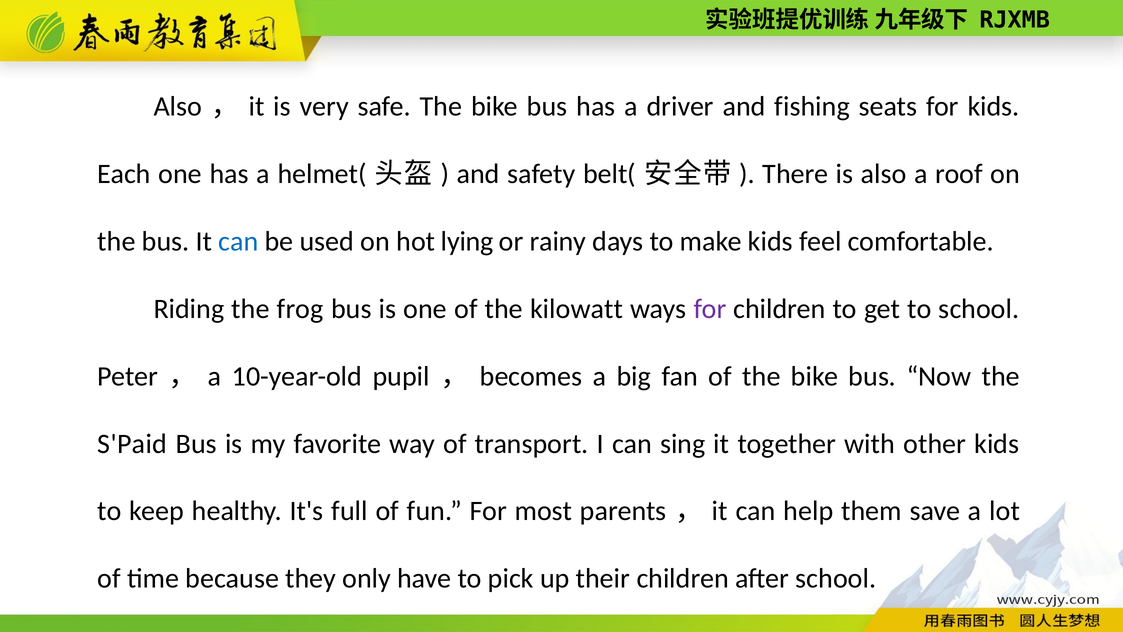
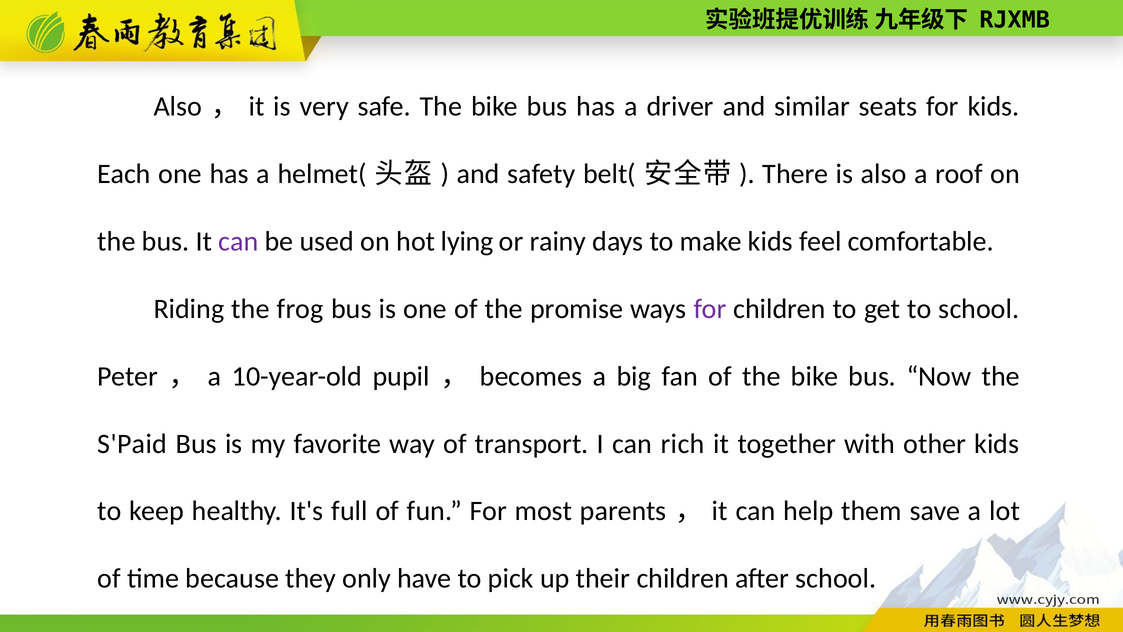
fishing: fishing -> similar
can at (238, 241) colour: blue -> purple
kilowatt: kilowatt -> promise
sing: sing -> rich
